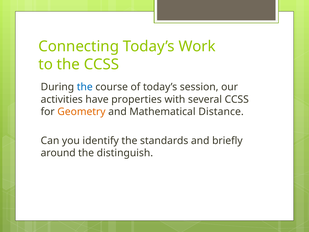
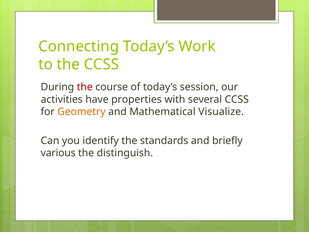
the at (85, 87) colour: blue -> red
Distance: Distance -> Visualize
around: around -> various
